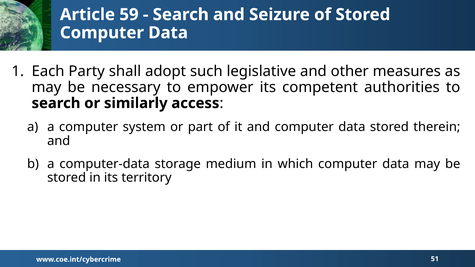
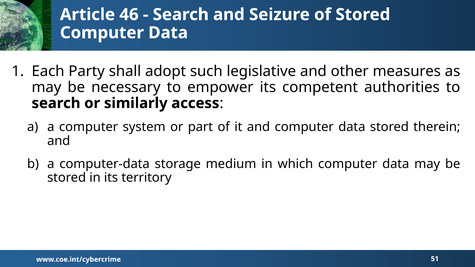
59: 59 -> 46
